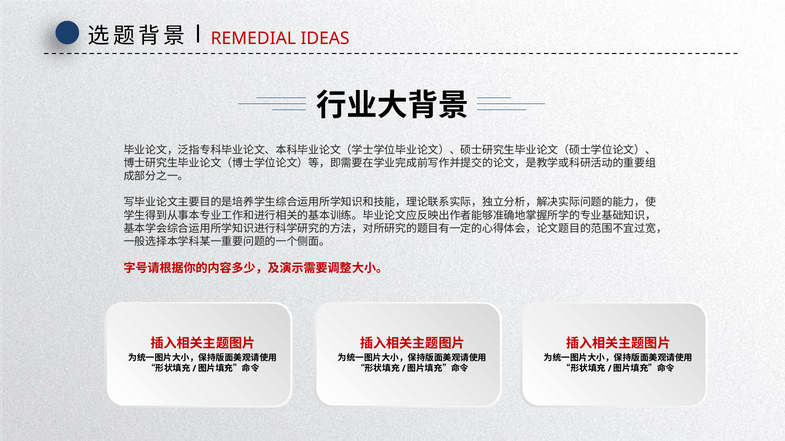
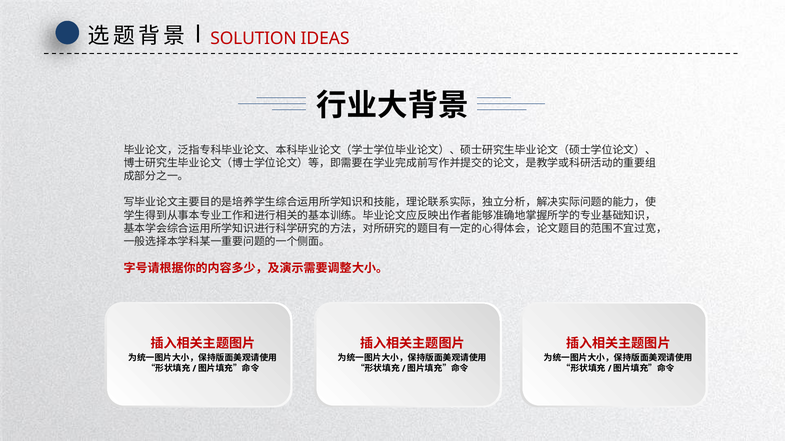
REMEDIAL: REMEDIAL -> SOLUTION
